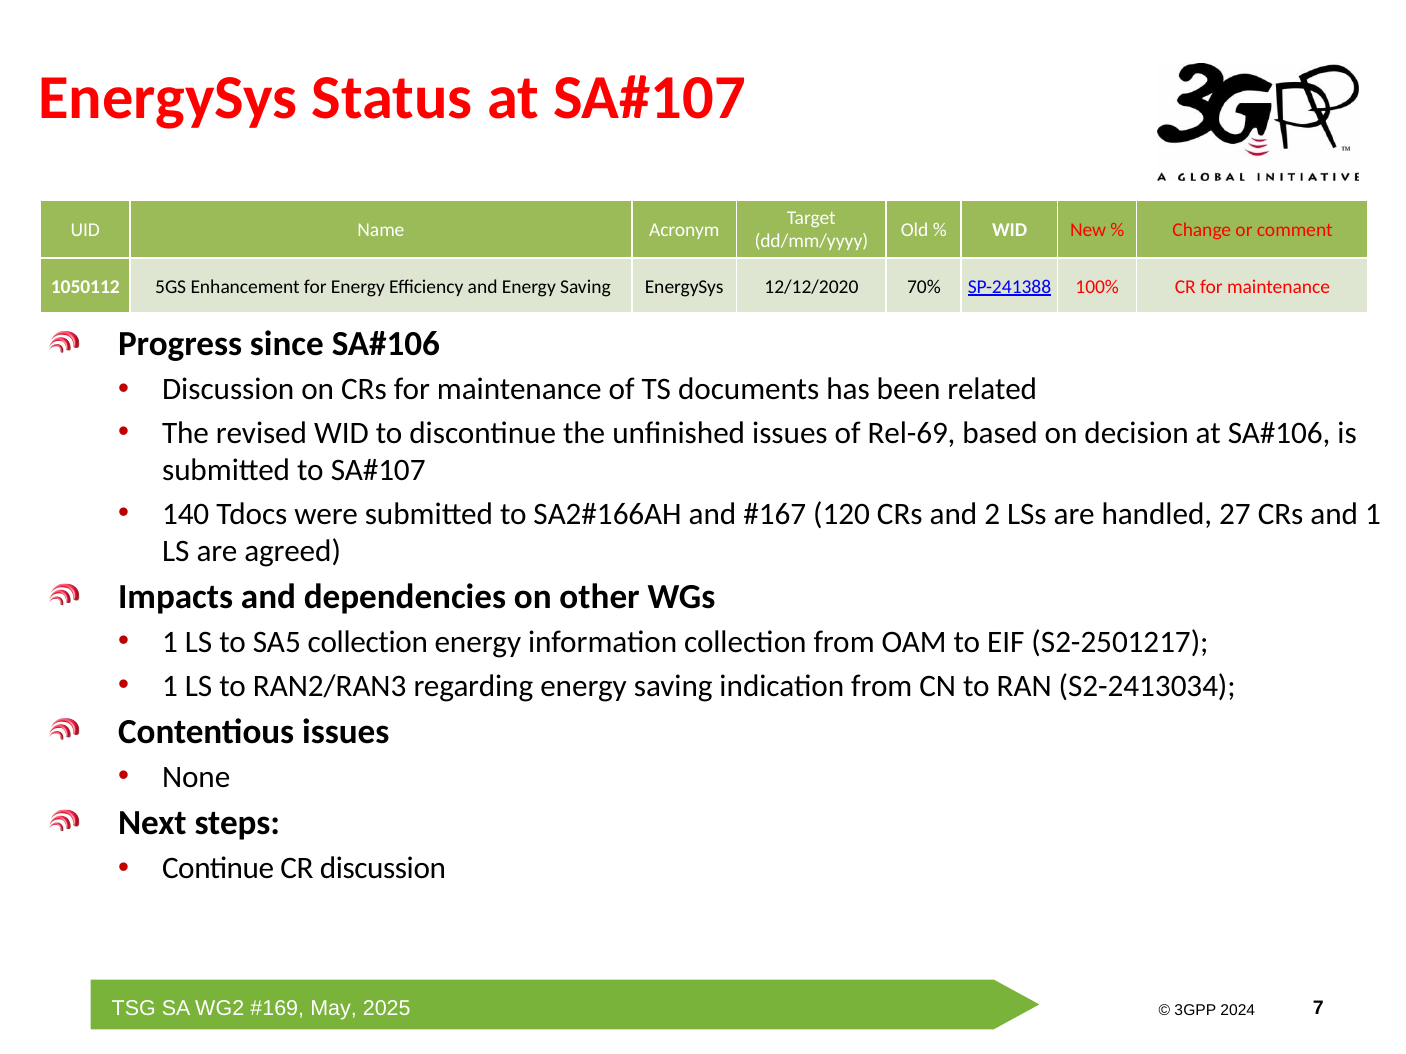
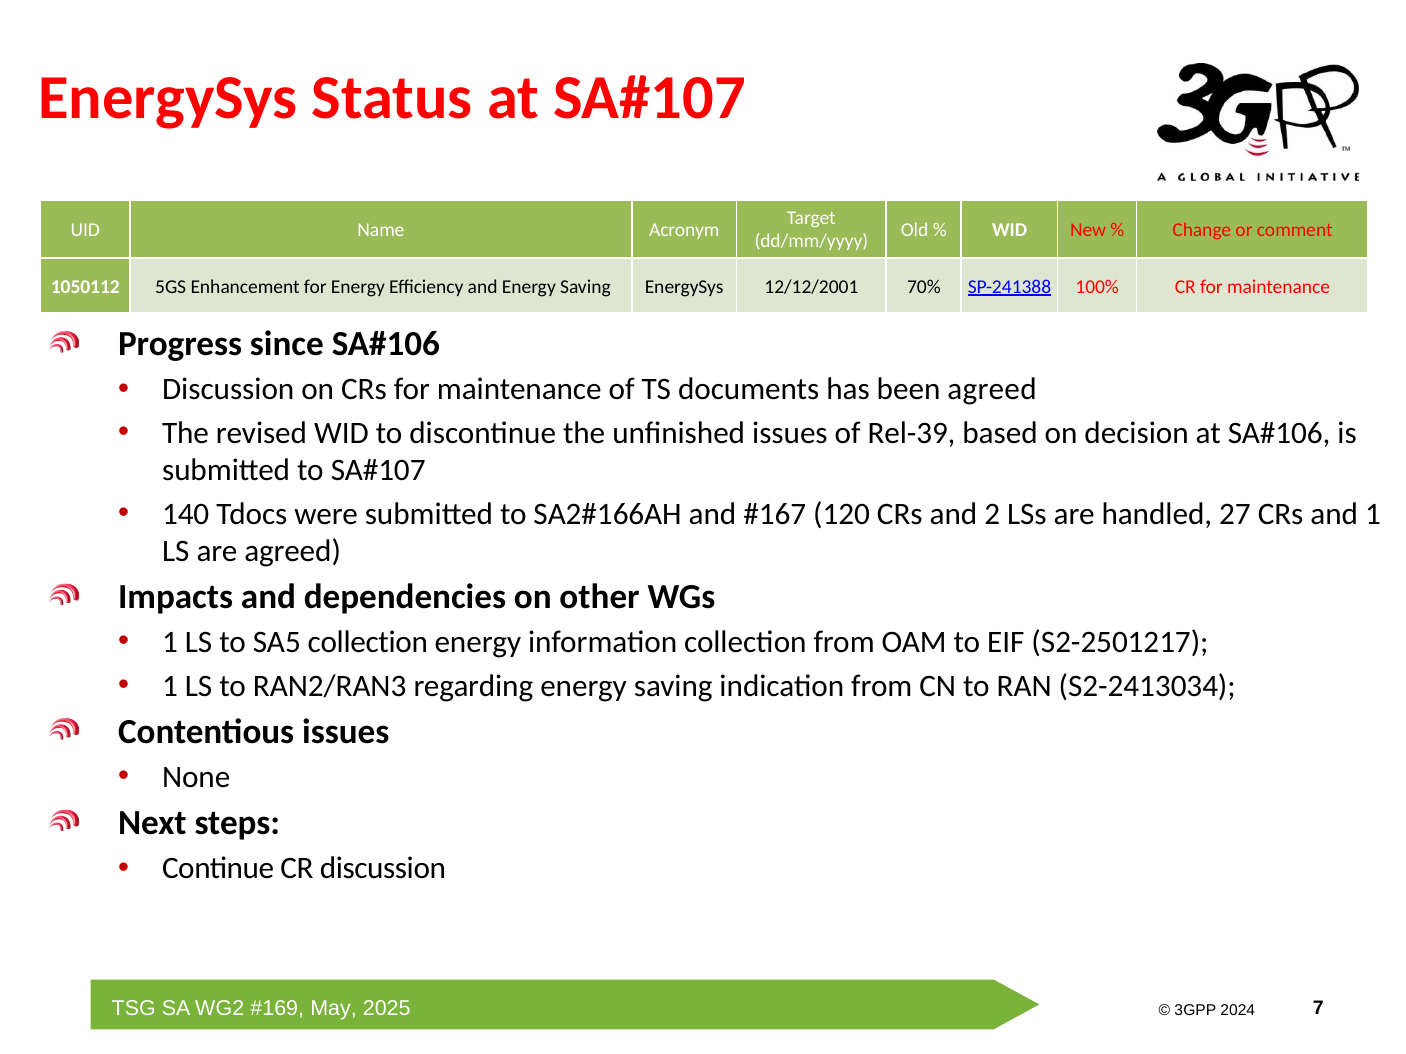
12/12/2020: 12/12/2020 -> 12/12/2001
been related: related -> agreed
Rel-69: Rel-69 -> Rel-39
